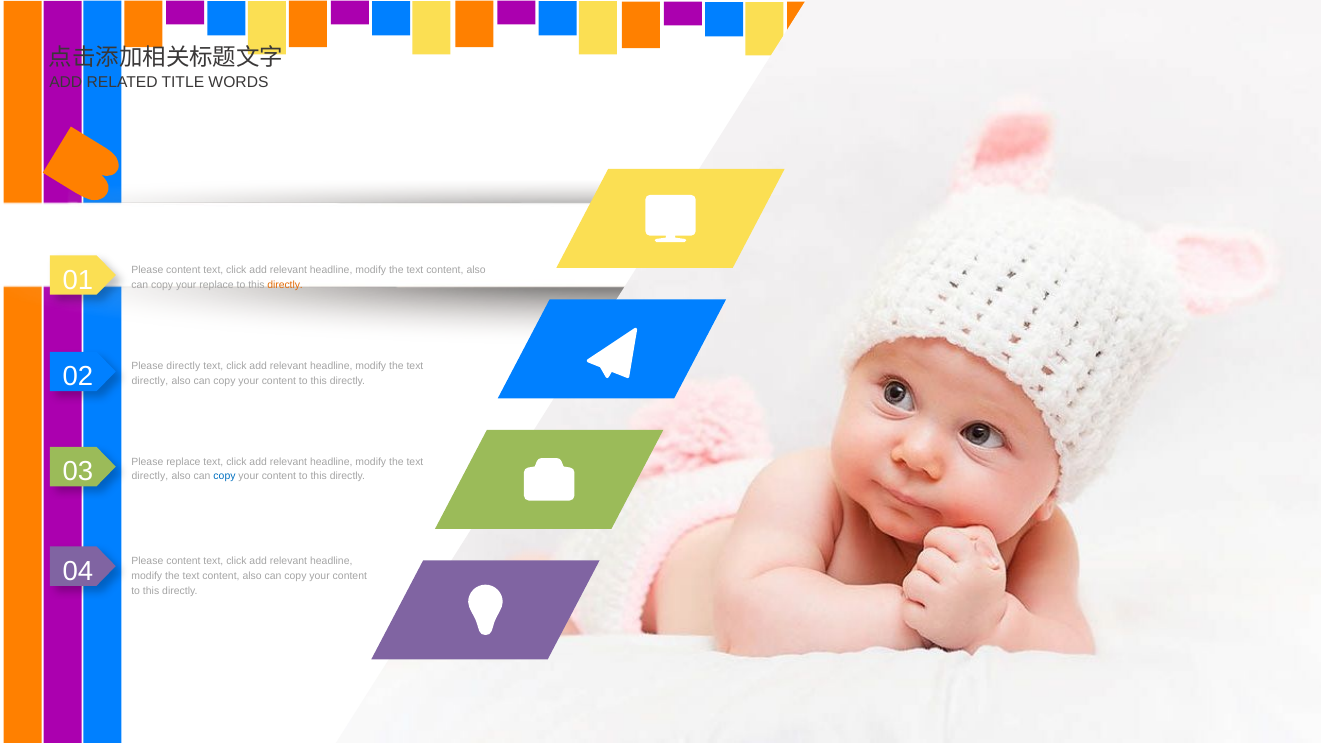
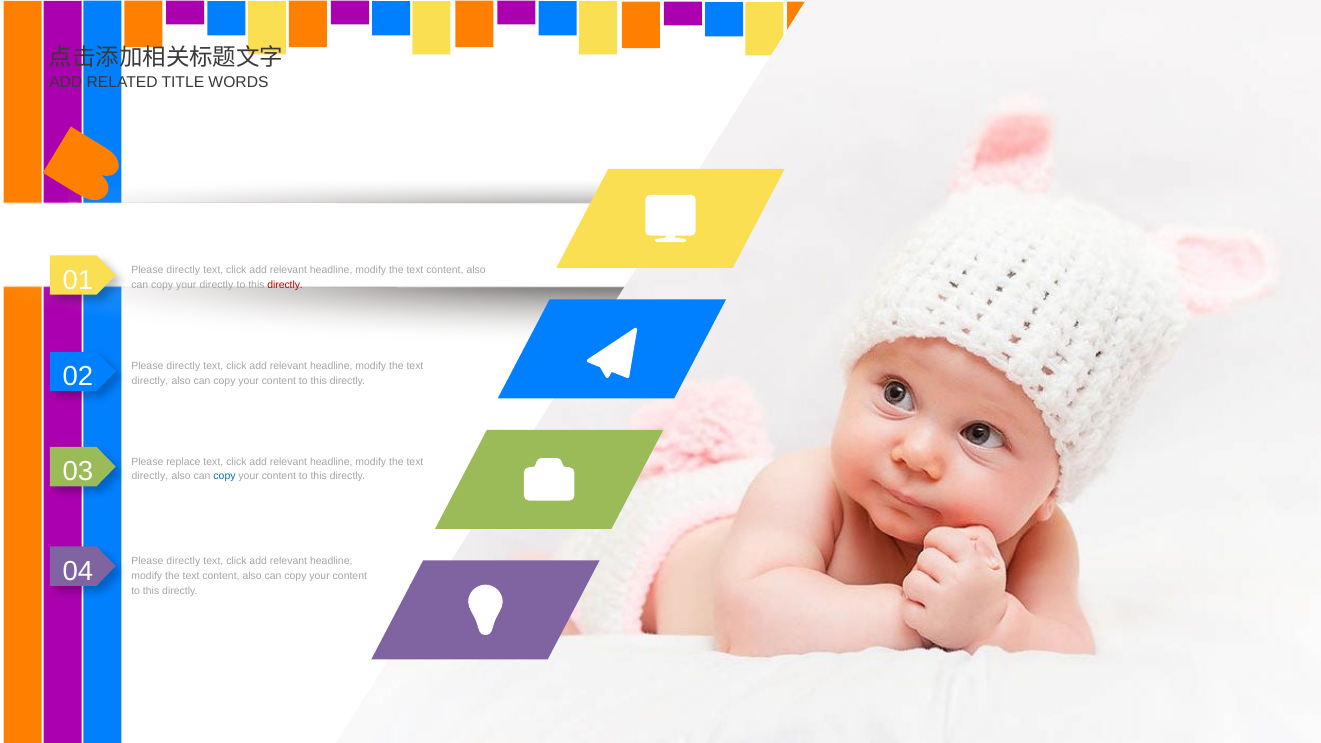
01 Please content: content -> directly
your replace: replace -> directly
directly at (285, 285) colour: orange -> red
04 Please content: content -> directly
